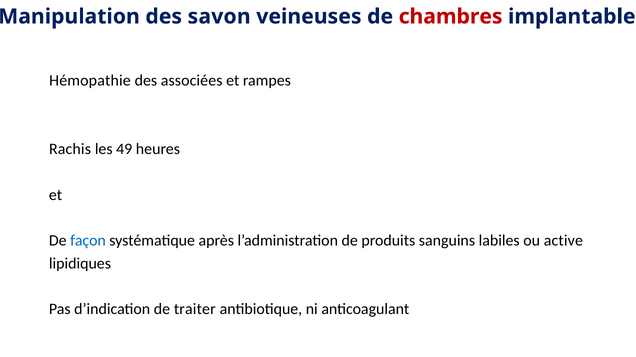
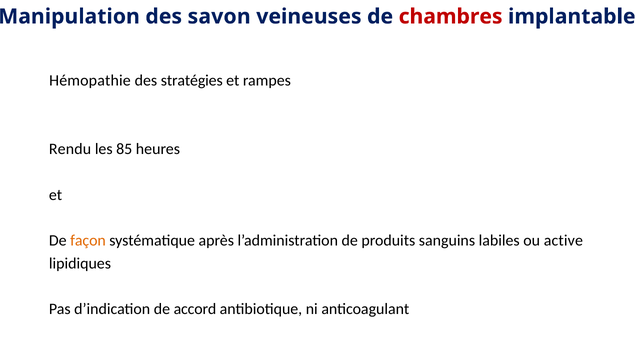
associées: associées -> stratégies
Rachis: Rachis -> Rendu
49: 49 -> 85
façon colour: blue -> orange
traiter: traiter -> accord
